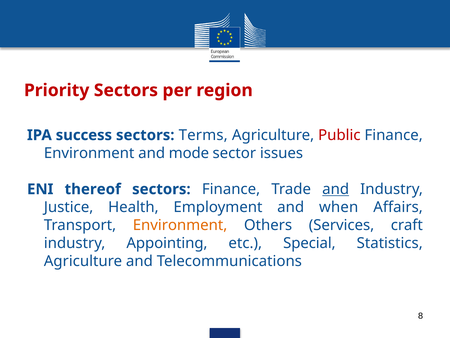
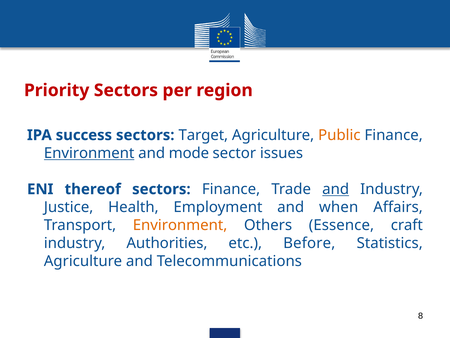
Terms: Terms -> Target
Public colour: red -> orange
Environment at (89, 153) underline: none -> present
Services: Services -> Essence
Appointing: Appointing -> Authorities
Special: Special -> Before
